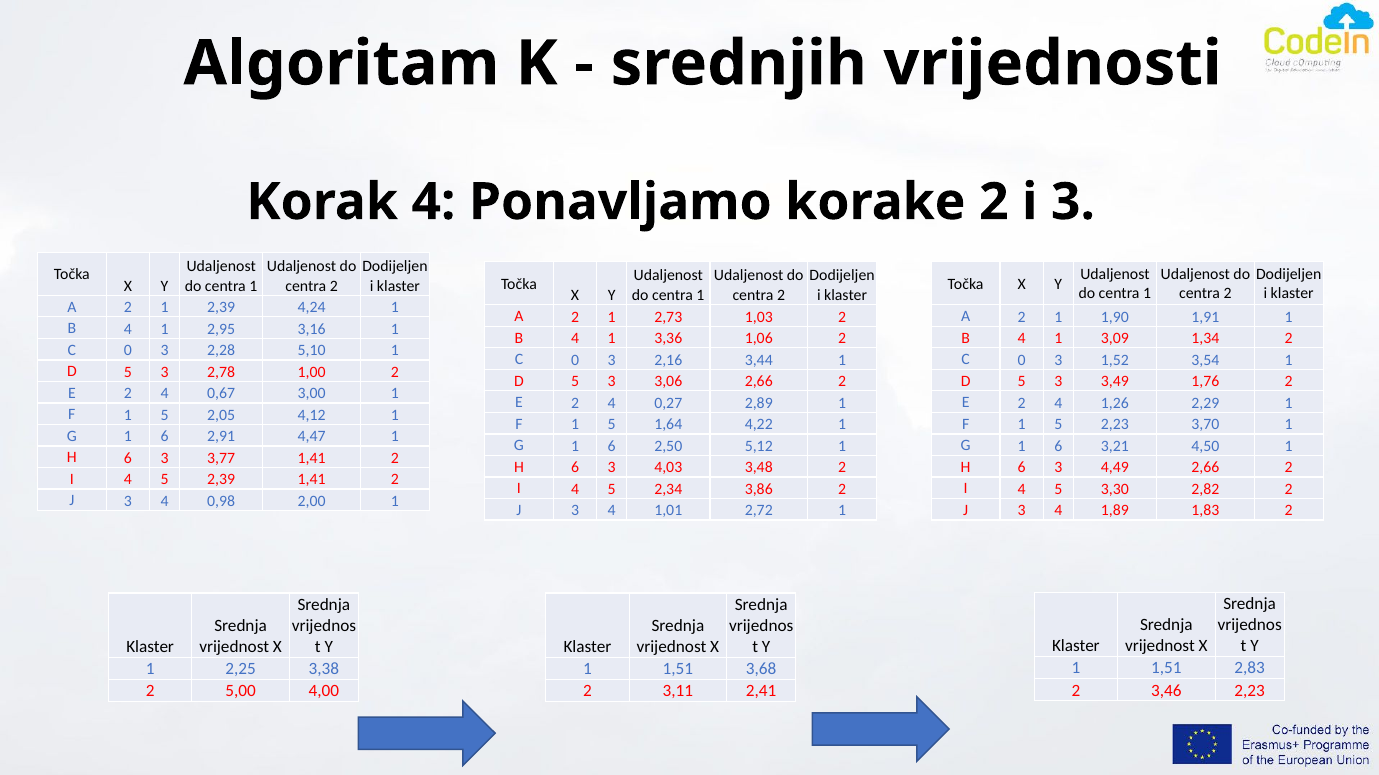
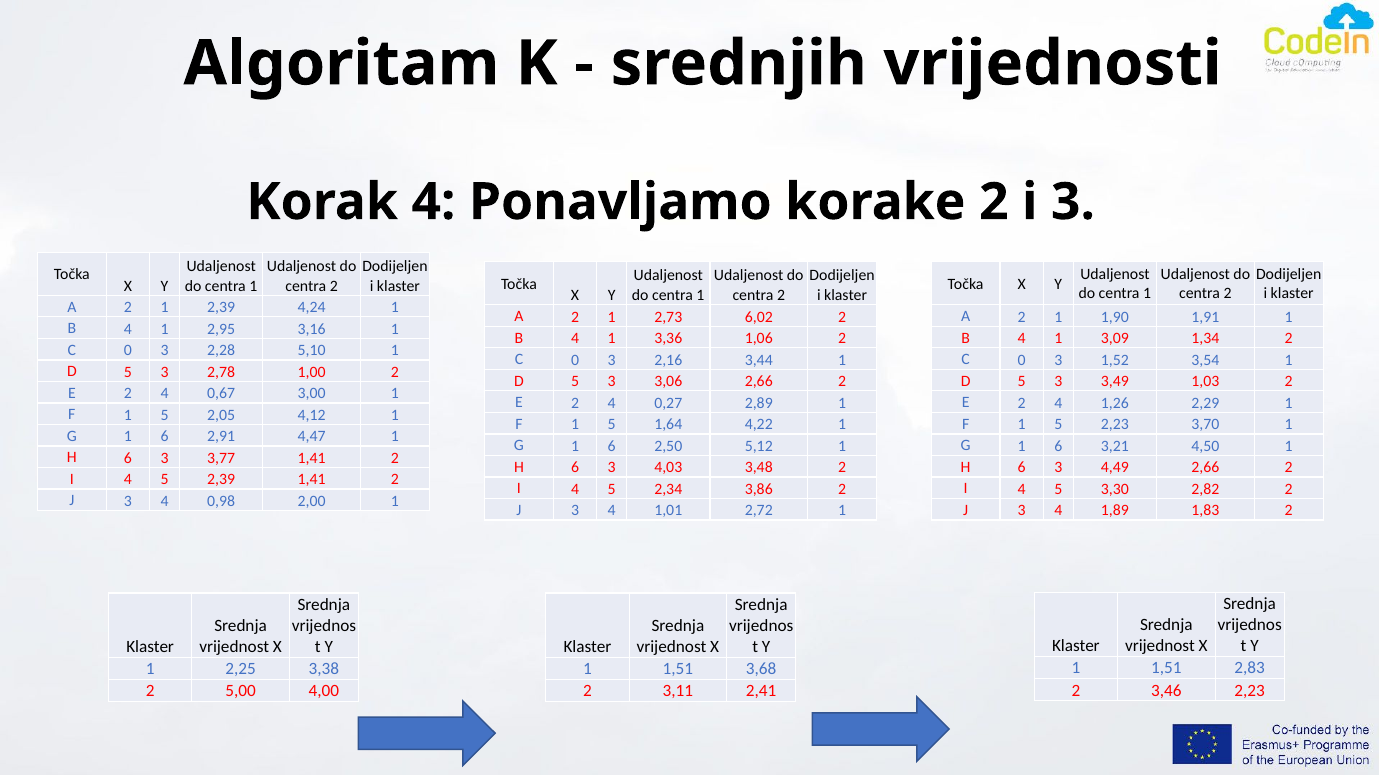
1,03: 1,03 -> 6,02
1,76: 1,76 -> 1,03
